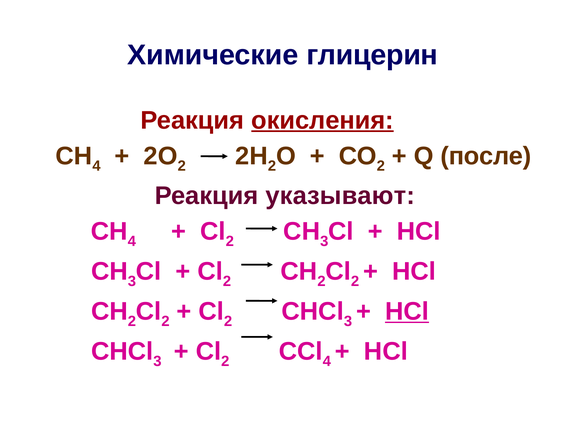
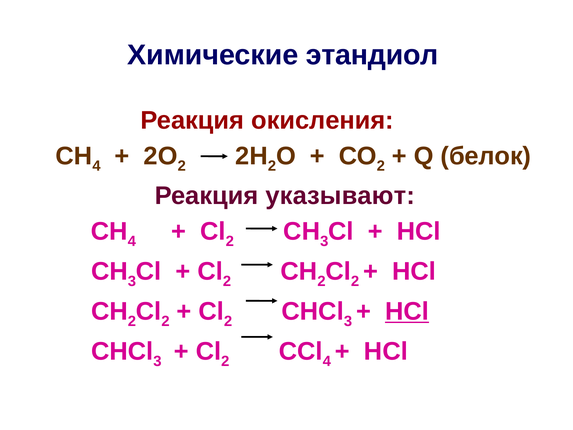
глицерин: глицерин -> этандиол
окисления underline: present -> none
после: после -> белок
